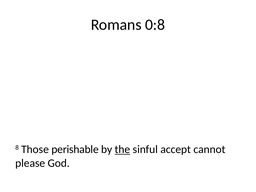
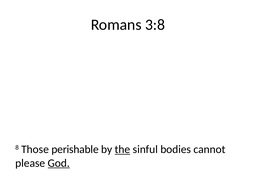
0:8: 0:8 -> 3:8
accept: accept -> bodies
God underline: none -> present
